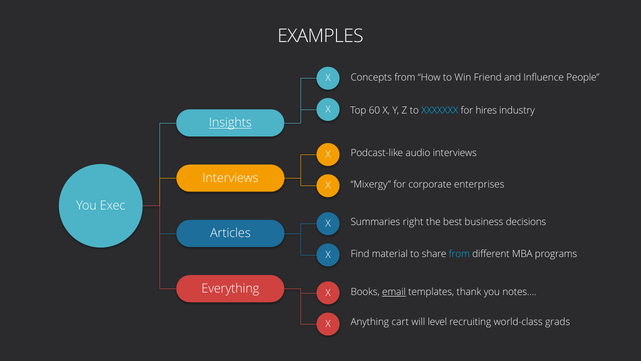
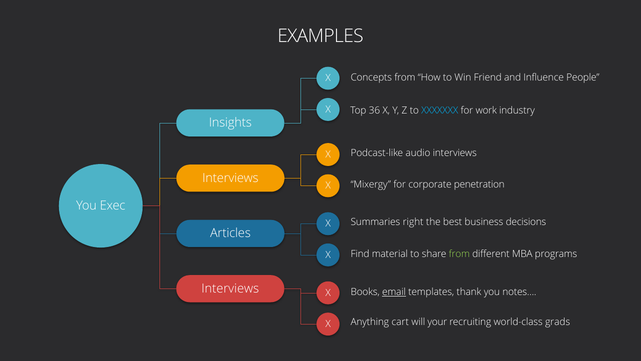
60: 60 -> 36
hires: hires -> work
Insights underline: present -> none
enterprises: enterprises -> penetration
from at (459, 254) colour: light blue -> light green
Everything at (230, 288): Everything -> Interviews
level: level -> your
